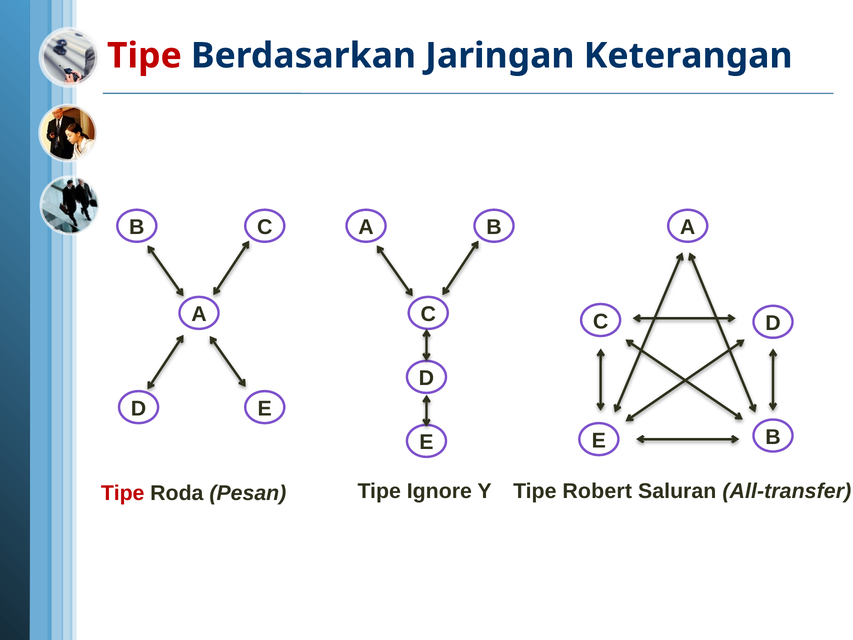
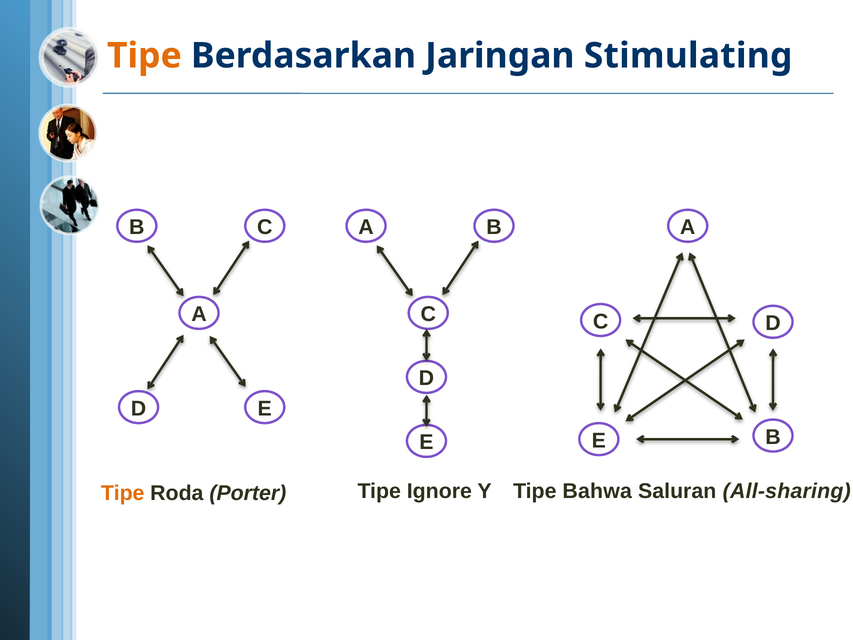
Tipe at (144, 56) colour: red -> orange
Keterangan: Keterangan -> Stimulating
Robert: Robert -> Bahwa
All-transfer: All-transfer -> All-sharing
Tipe at (123, 493) colour: red -> orange
Pesan: Pesan -> Porter
